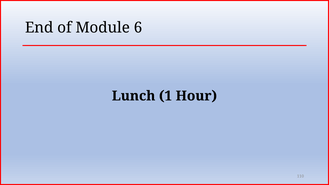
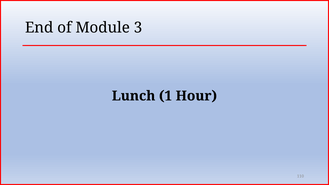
6: 6 -> 3
